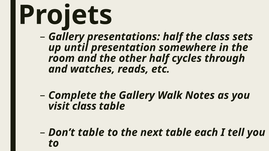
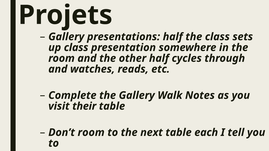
up until: until -> class
visit class: class -> their
Don’t table: table -> room
